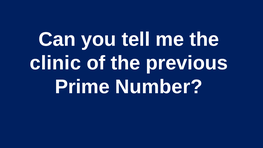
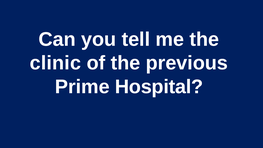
Number: Number -> Hospital
